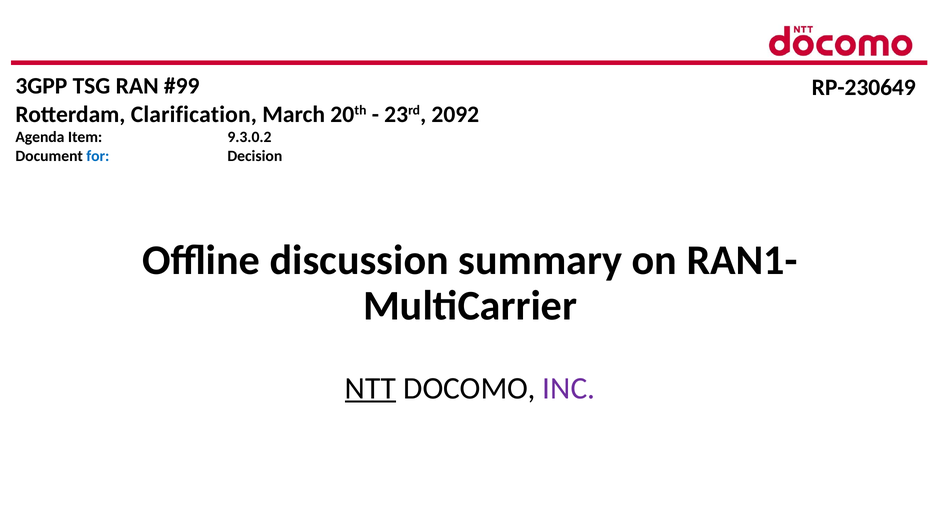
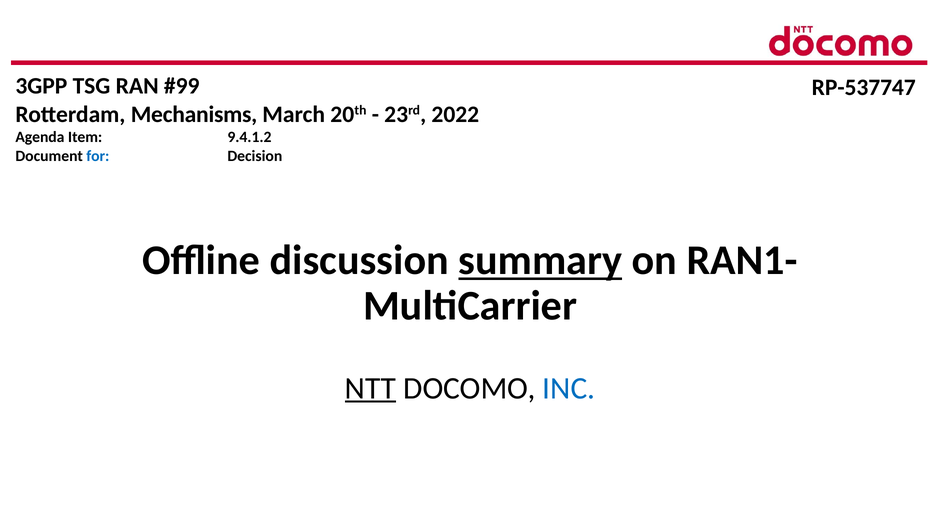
RP-230649: RP-230649 -> RP-537747
Clarification: Clarification -> Mechanisms
2092: 2092 -> 2022
9.3.0.2: 9.3.0.2 -> 9.4.1.2
summary underline: none -> present
INC colour: purple -> blue
